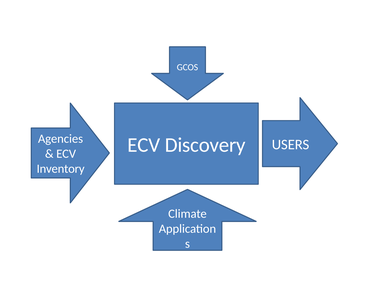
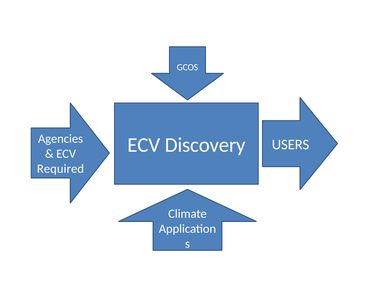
Inventory: Inventory -> Required
